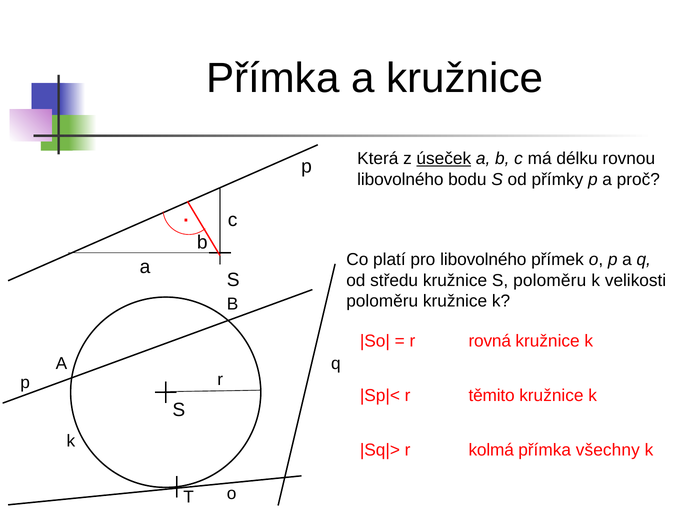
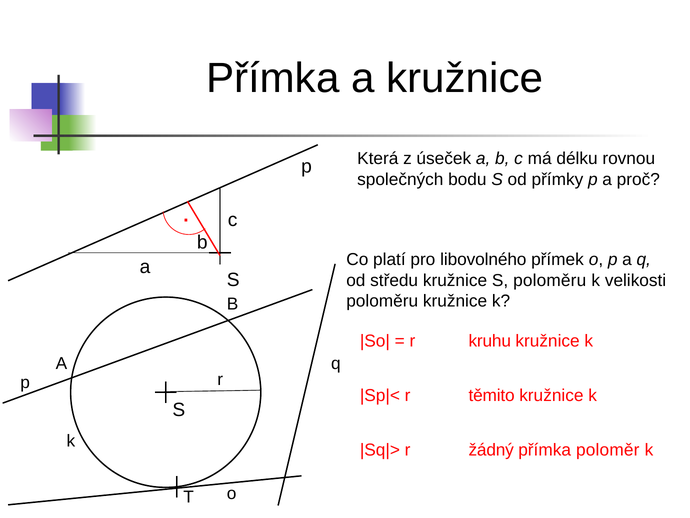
úseček underline: present -> none
libovolného at (400, 179): libovolného -> společných
rovná: rovná -> kruhu
kolmá: kolmá -> žádný
všechny: všechny -> poloměr
